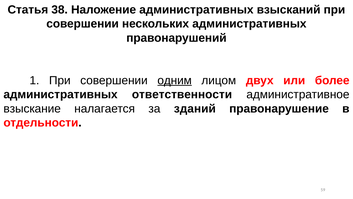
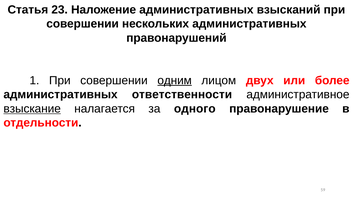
38: 38 -> 23
взыскание underline: none -> present
зданий: зданий -> одного
